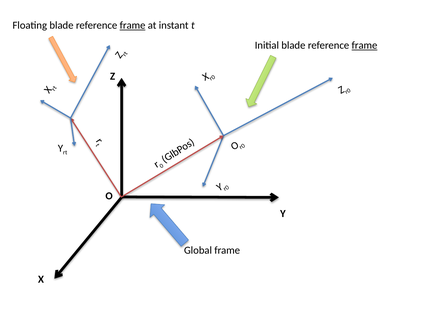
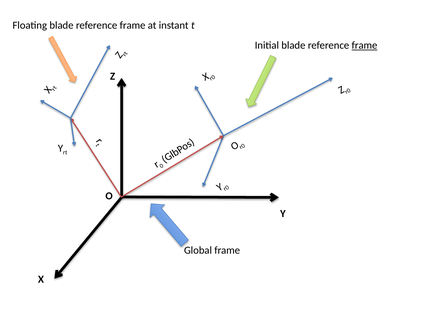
frame at (133, 25) underline: present -> none
